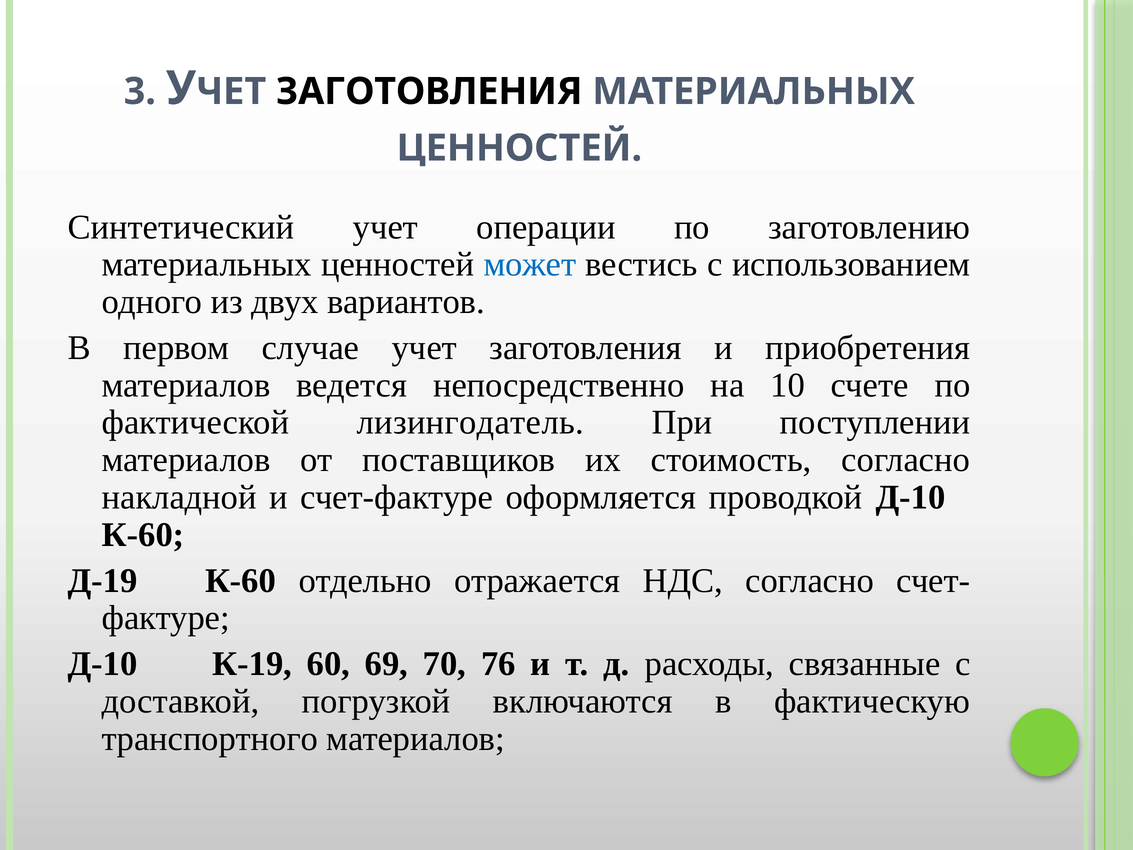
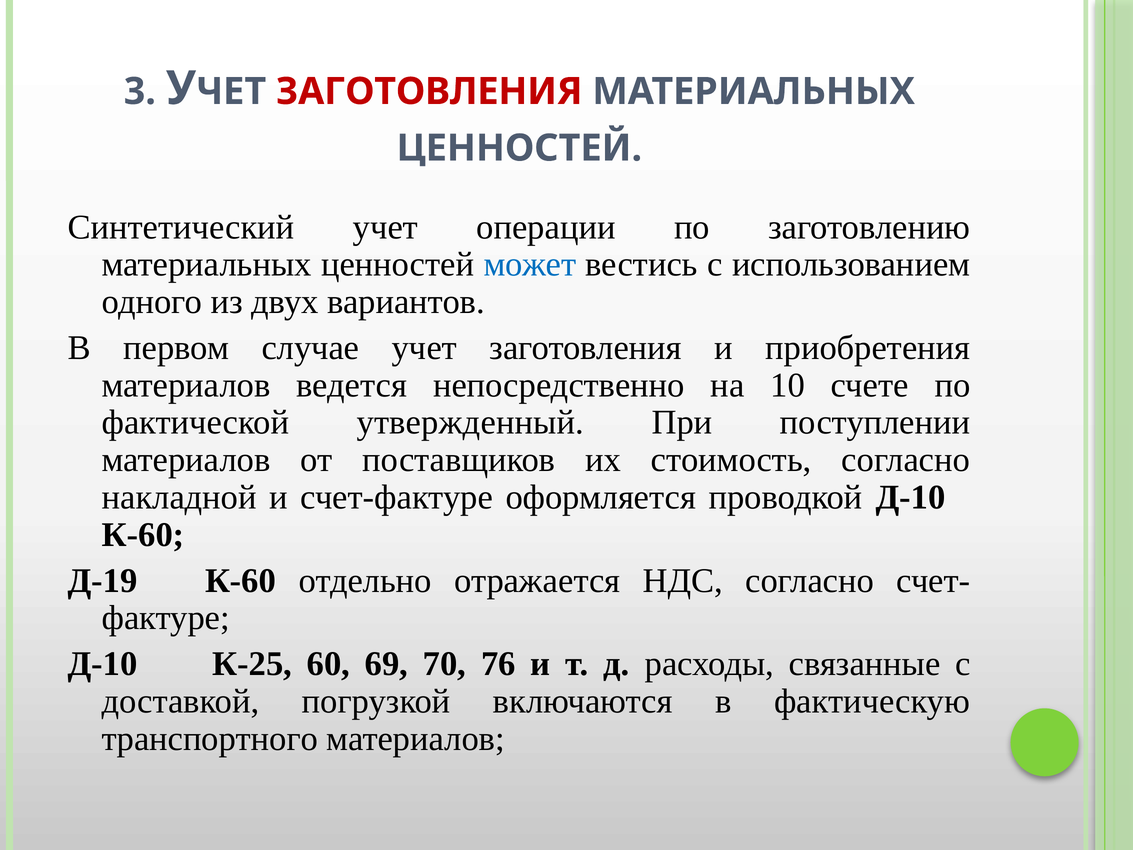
ЗАГОТОВЛЕНИЯ at (429, 91) colour: black -> red
лизингодатель: лизингодатель -> утвержденный
К-19: К-19 -> К-25
